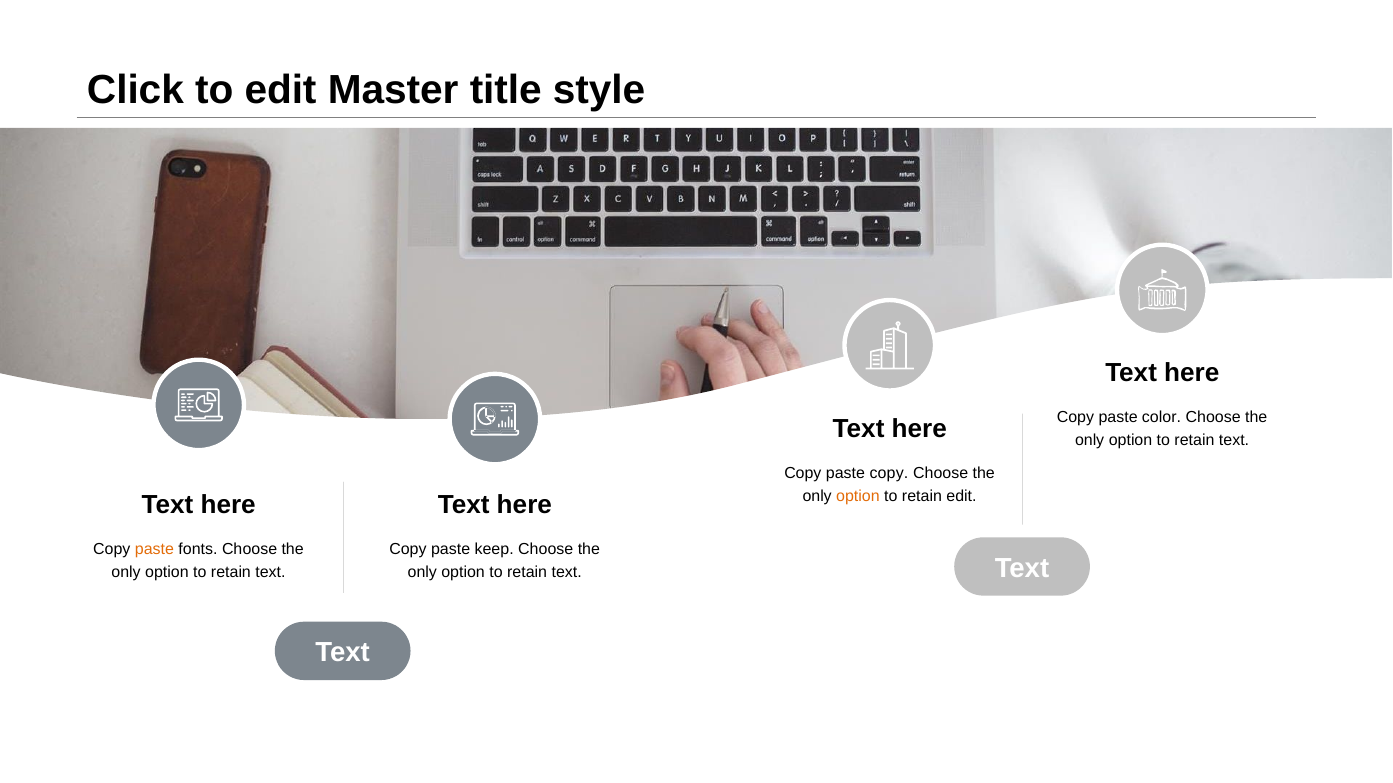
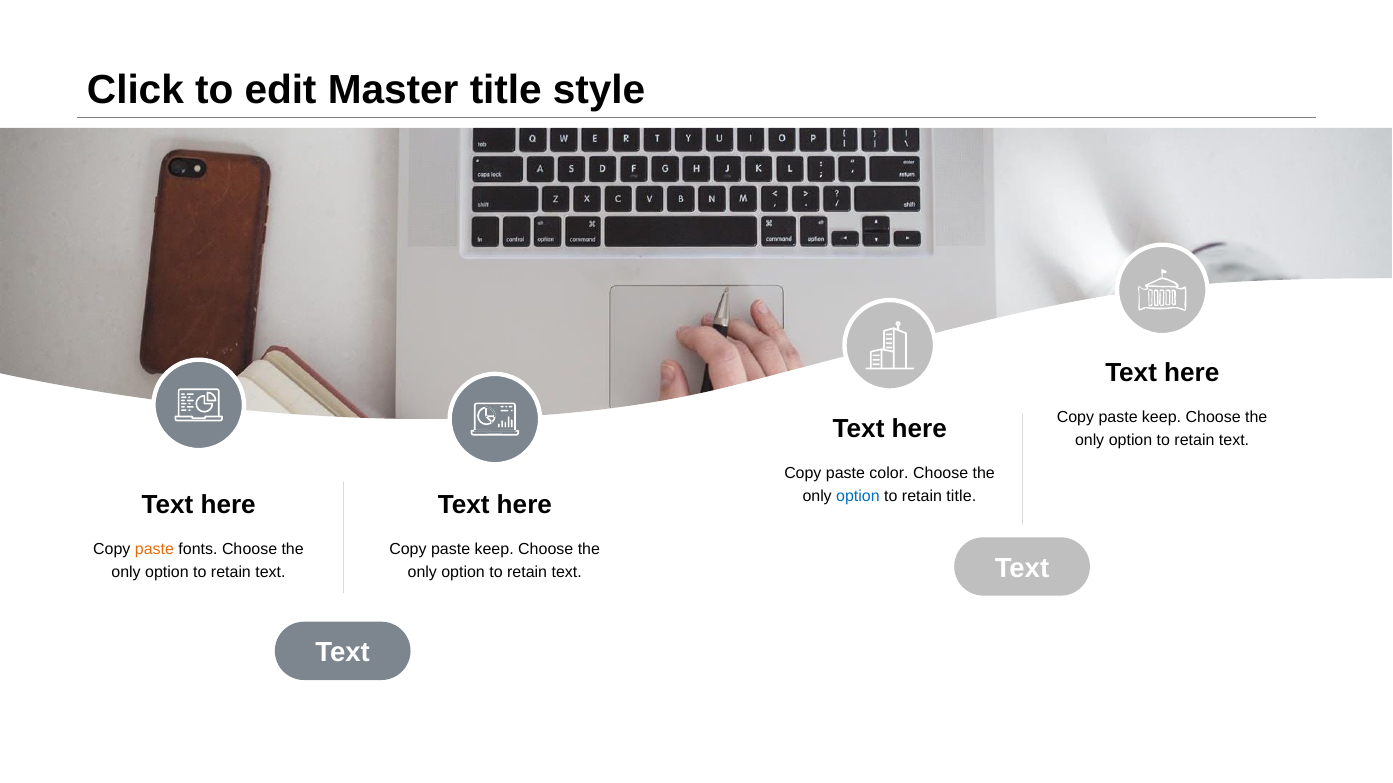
color at (1162, 418): color -> keep
paste copy: copy -> color
option at (858, 496) colour: orange -> blue
retain edit: edit -> title
